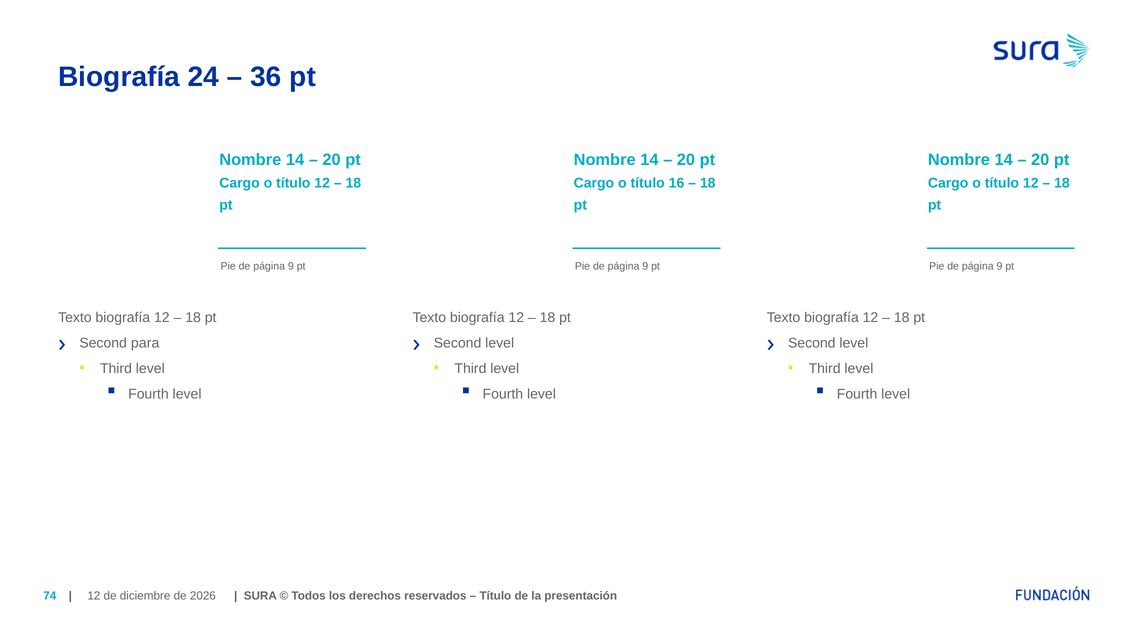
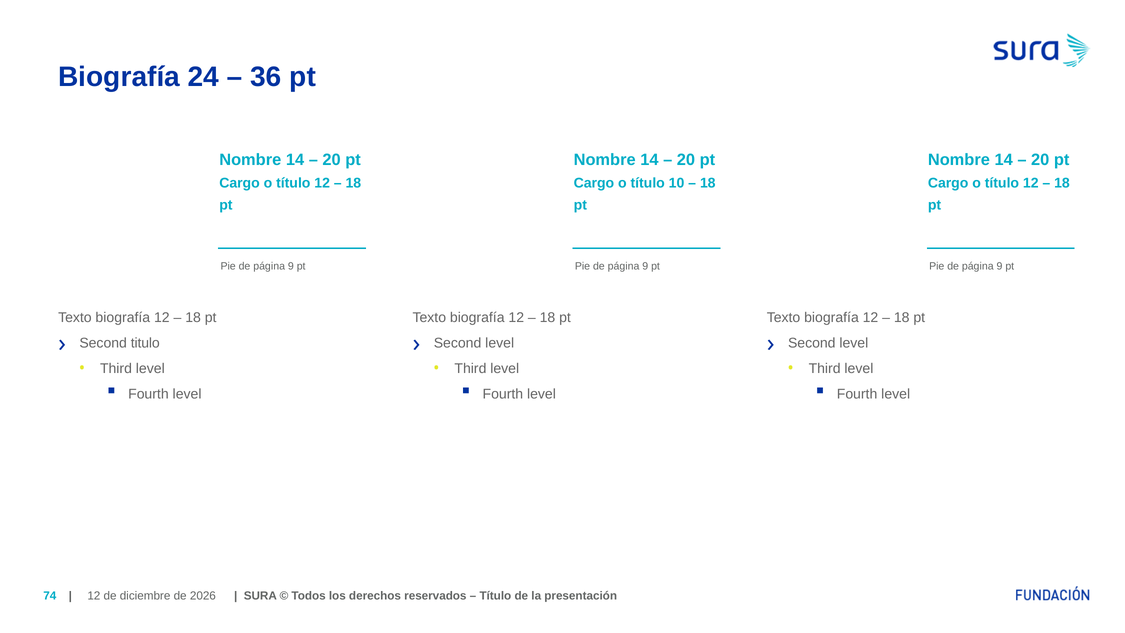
16: 16 -> 10
para: para -> titulo
